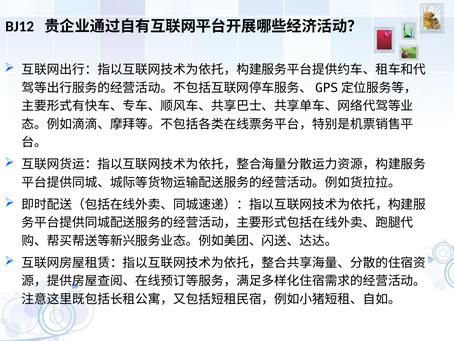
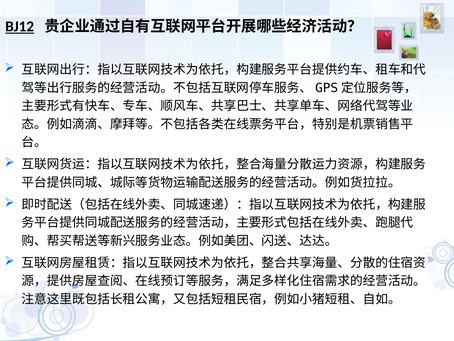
BJ12 underline: none -> present
